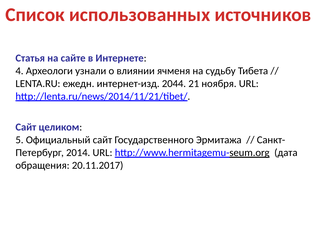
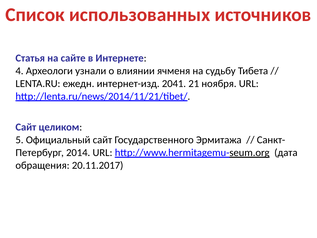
2044: 2044 -> 2041
